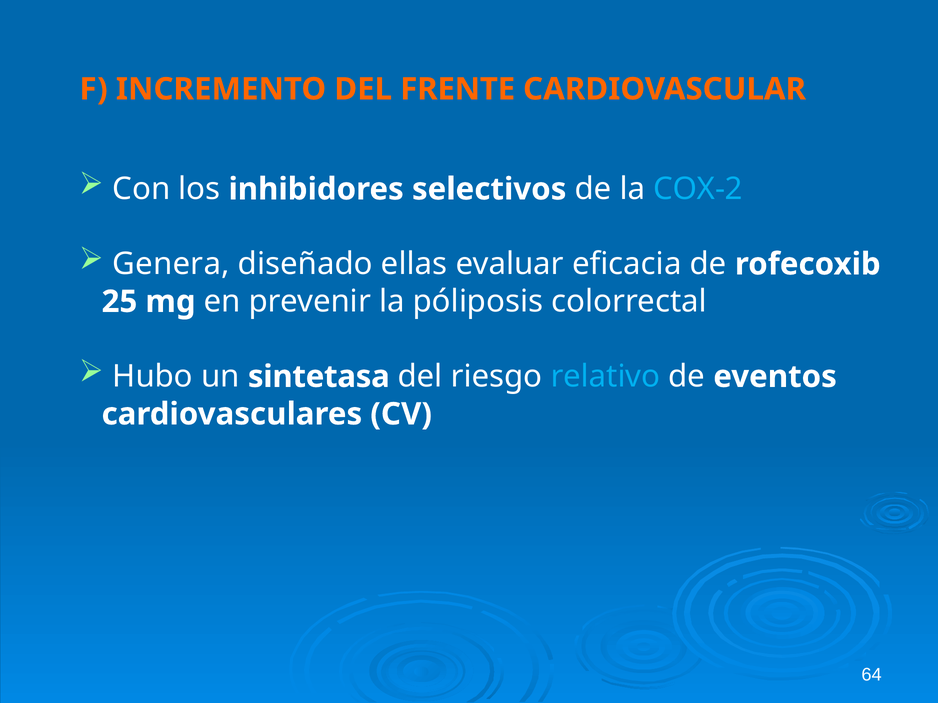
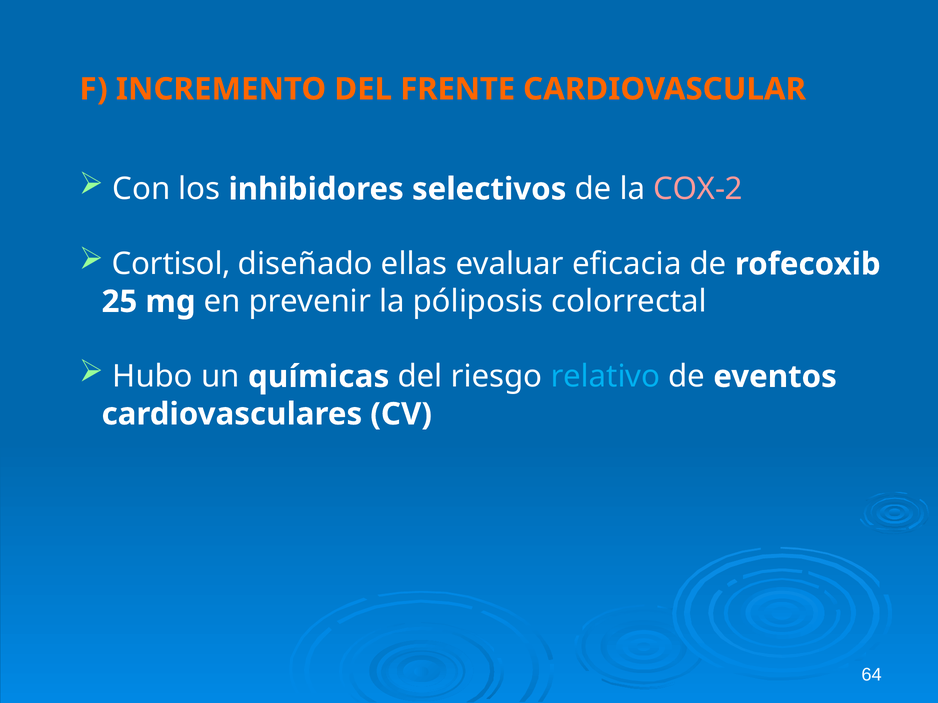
COX-2 colour: light blue -> pink
Genera: Genera -> Cortisol
sintetasa: sintetasa -> químicas
